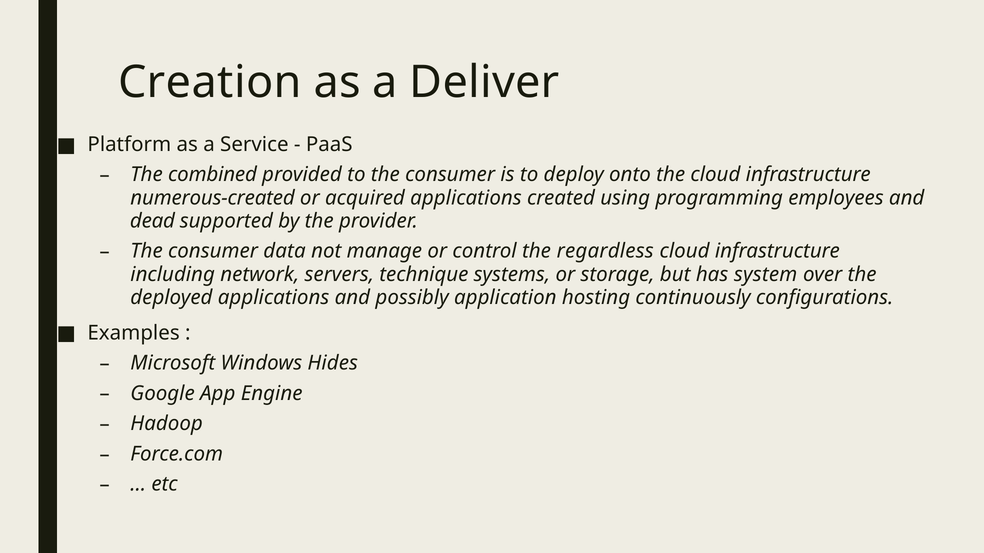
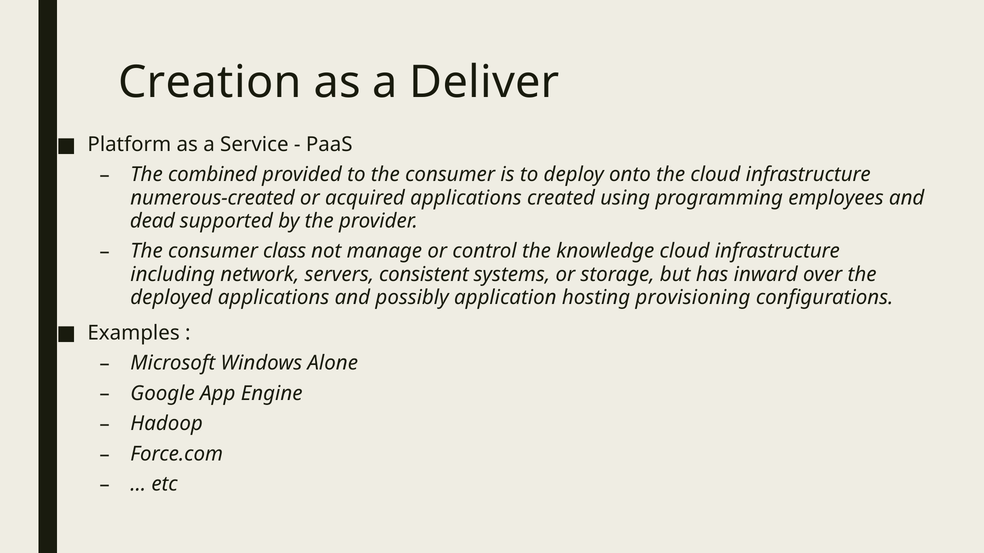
data: data -> class
regardless: regardless -> knowledge
technique: technique -> consistent
system: system -> inward
continuously: continuously -> provisioning
Hides: Hides -> Alone
